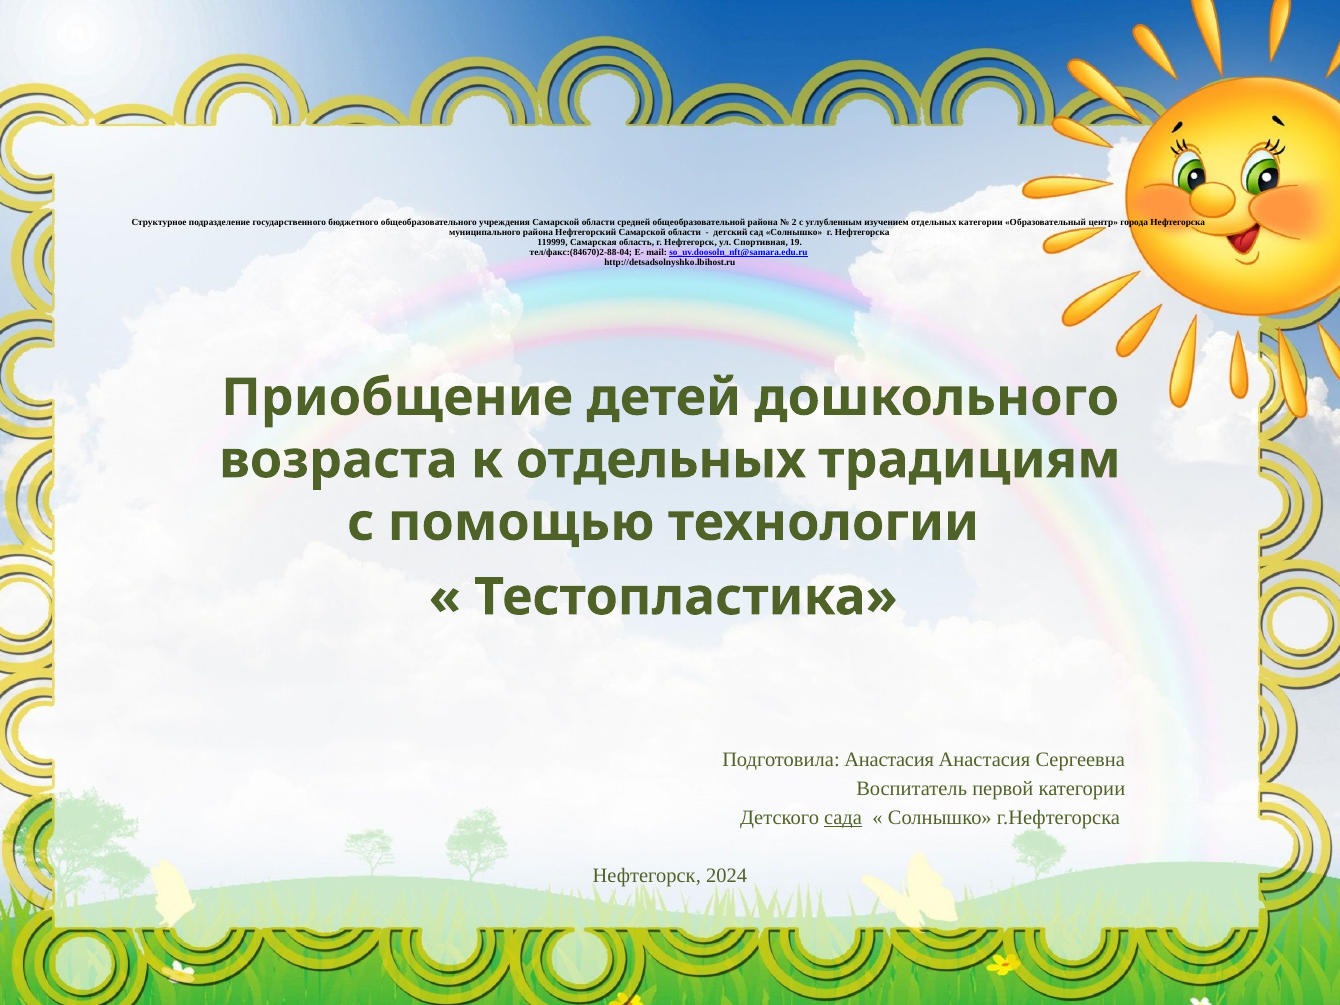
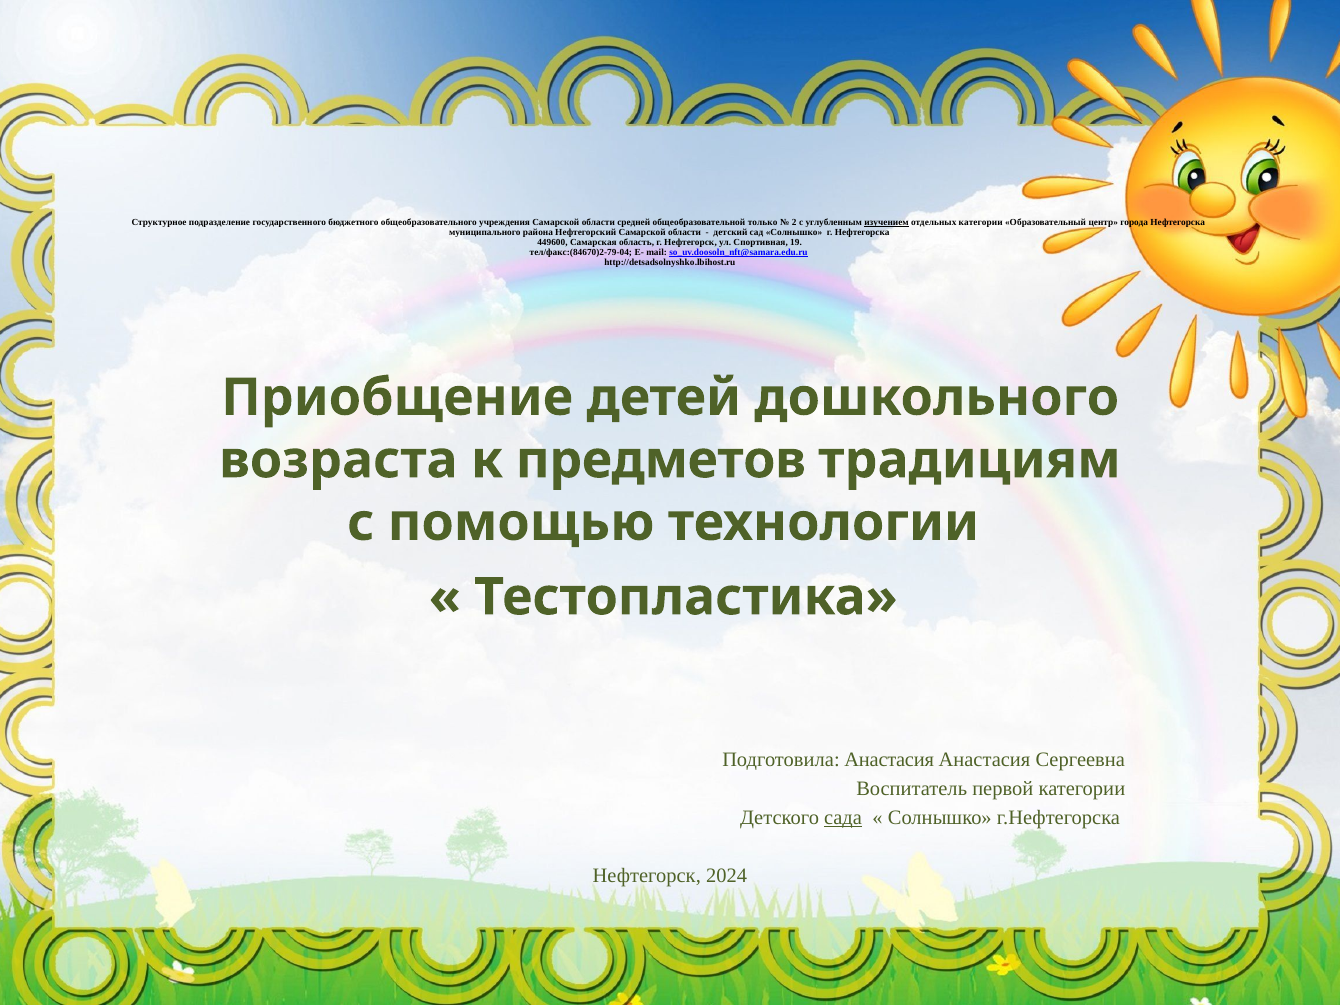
общеобразовательной района: района -> только
изучением underline: none -> present
119999: 119999 -> 449600
тел/факс:(84670)2-88-04: тел/факс:(84670)2-88-04 -> тел/факс:(84670)2-79-04
к отдельных: отдельных -> предметов
